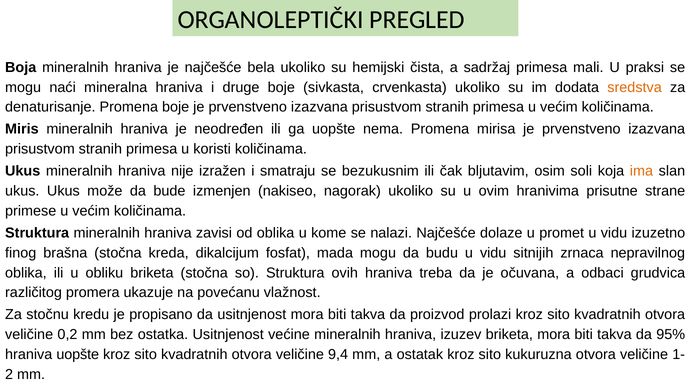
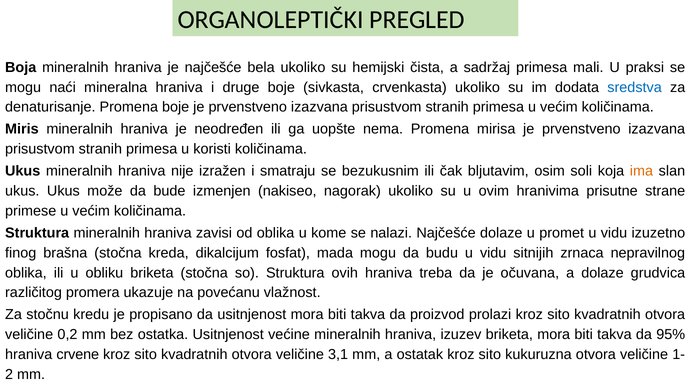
sredstva colour: orange -> blue
a odbaci: odbaci -> dolaze
hraniva uopšte: uopšte -> crvene
9,4: 9,4 -> 3,1
